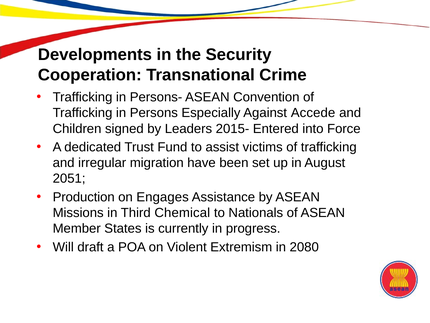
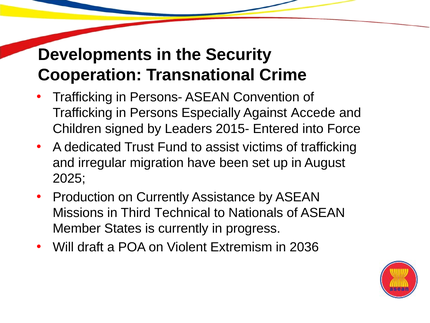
2051: 2051 -> 2025
on Engages: Engages -> Currently
Chemical: Chemical -> Technical
2080: 2080 -> 2036
